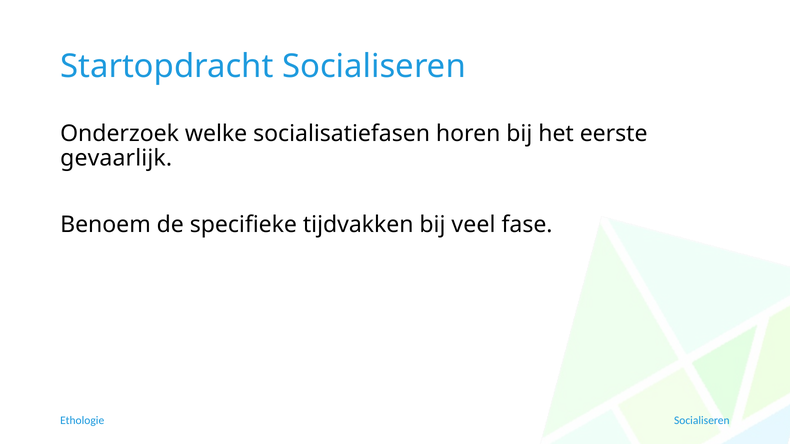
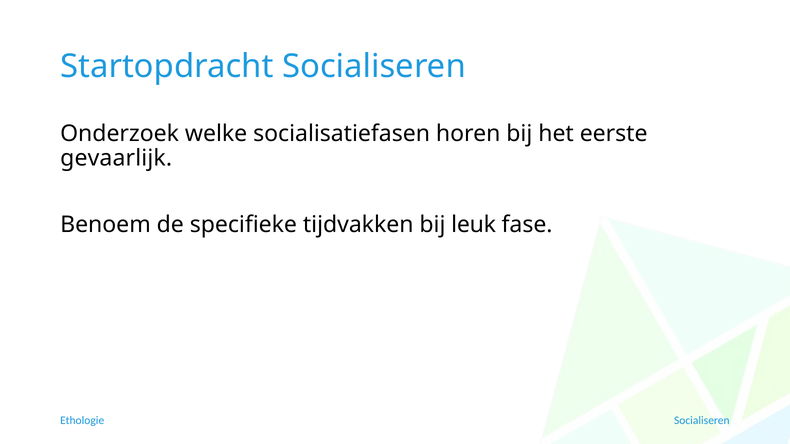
veel: veel -> leuk
